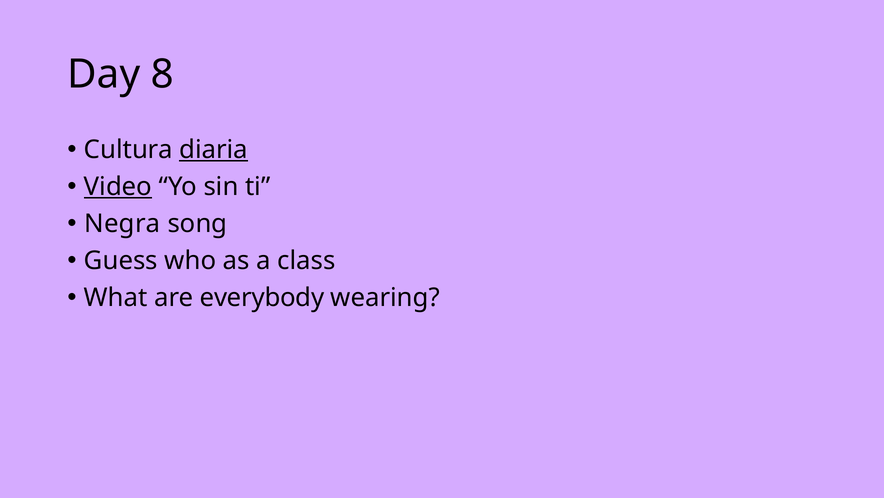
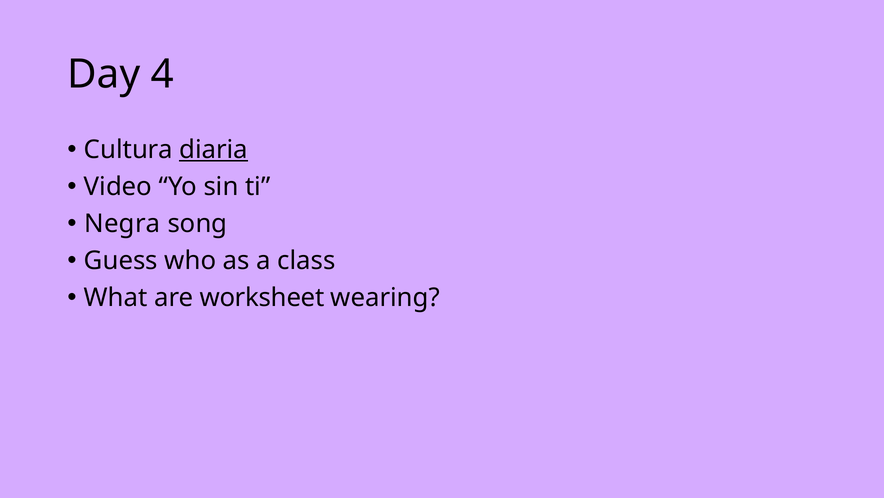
8: 8 -> 4
Video underline: present -> none
everybody: everybody -> worksheet
